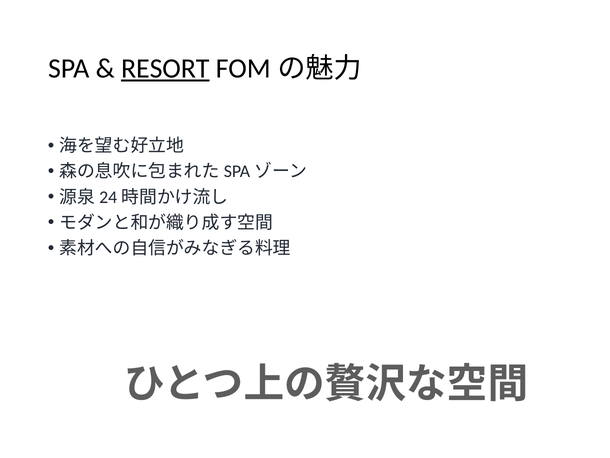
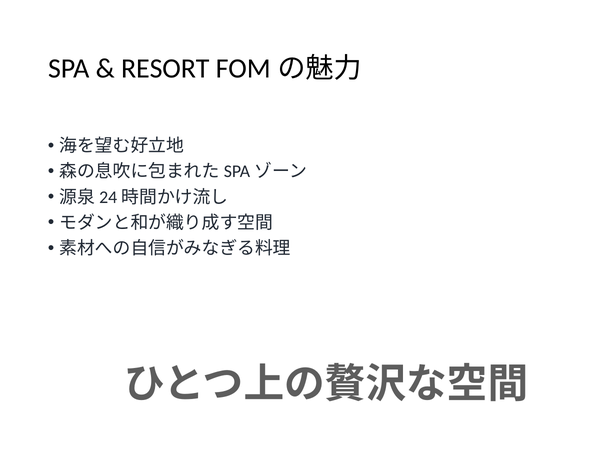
RESORT underline: present -> none
